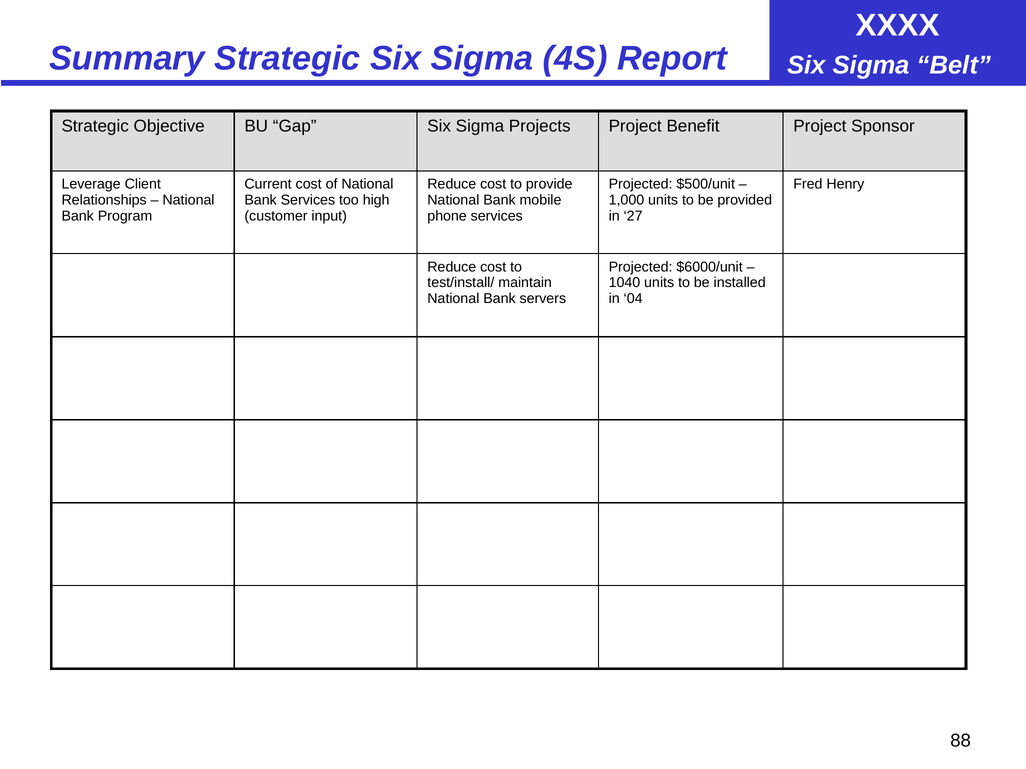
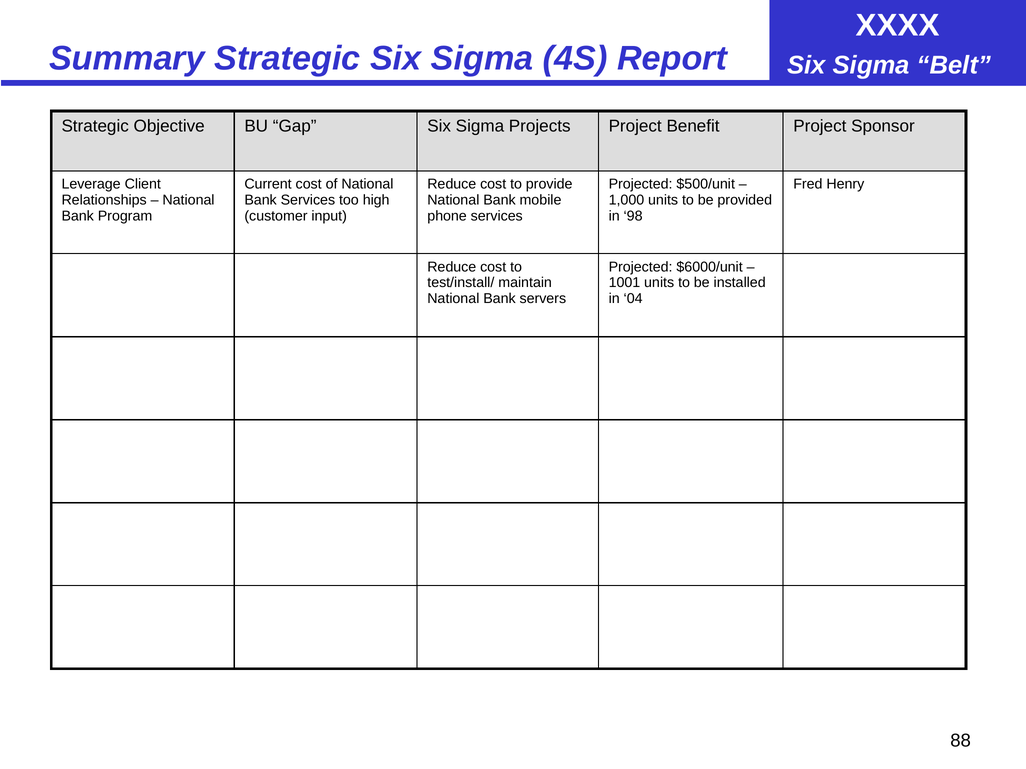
27: 27 -> 98
1040: 1040 -> 1001
